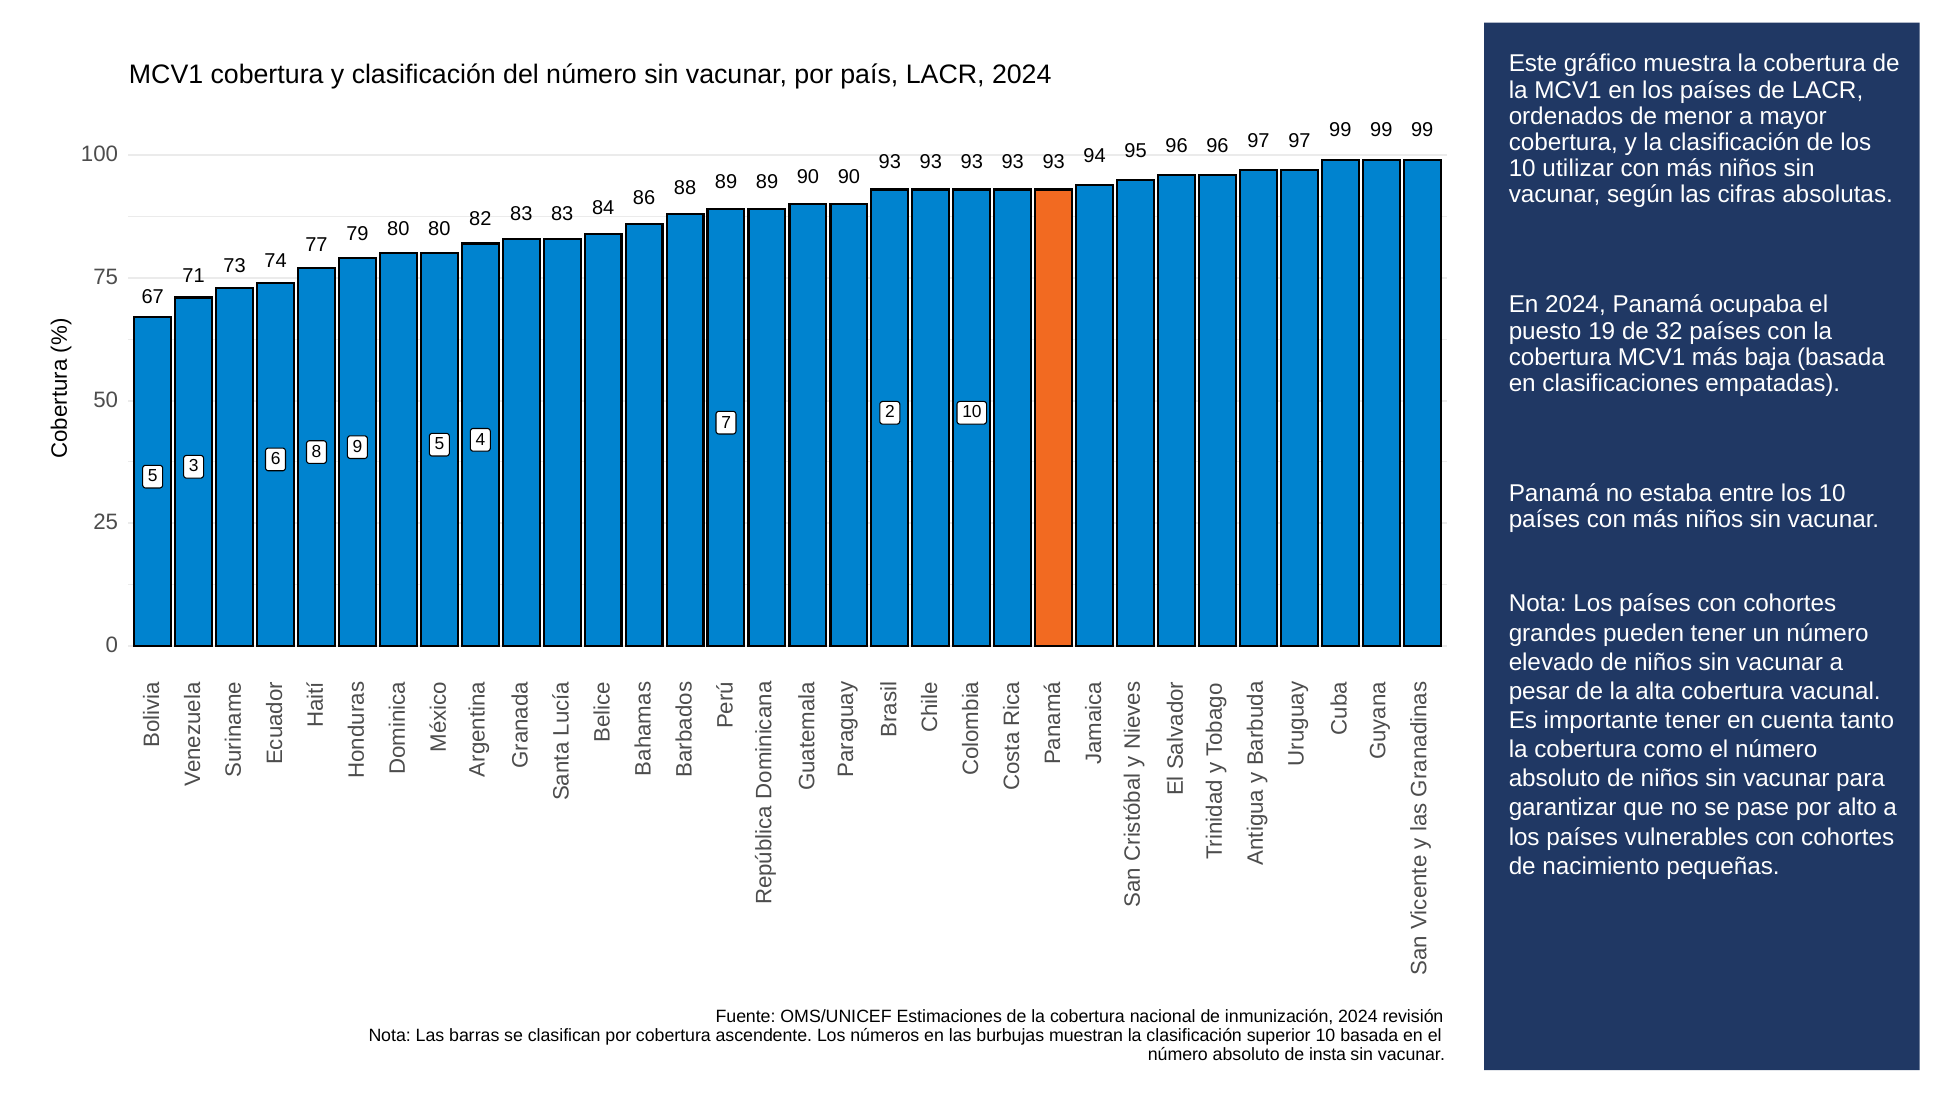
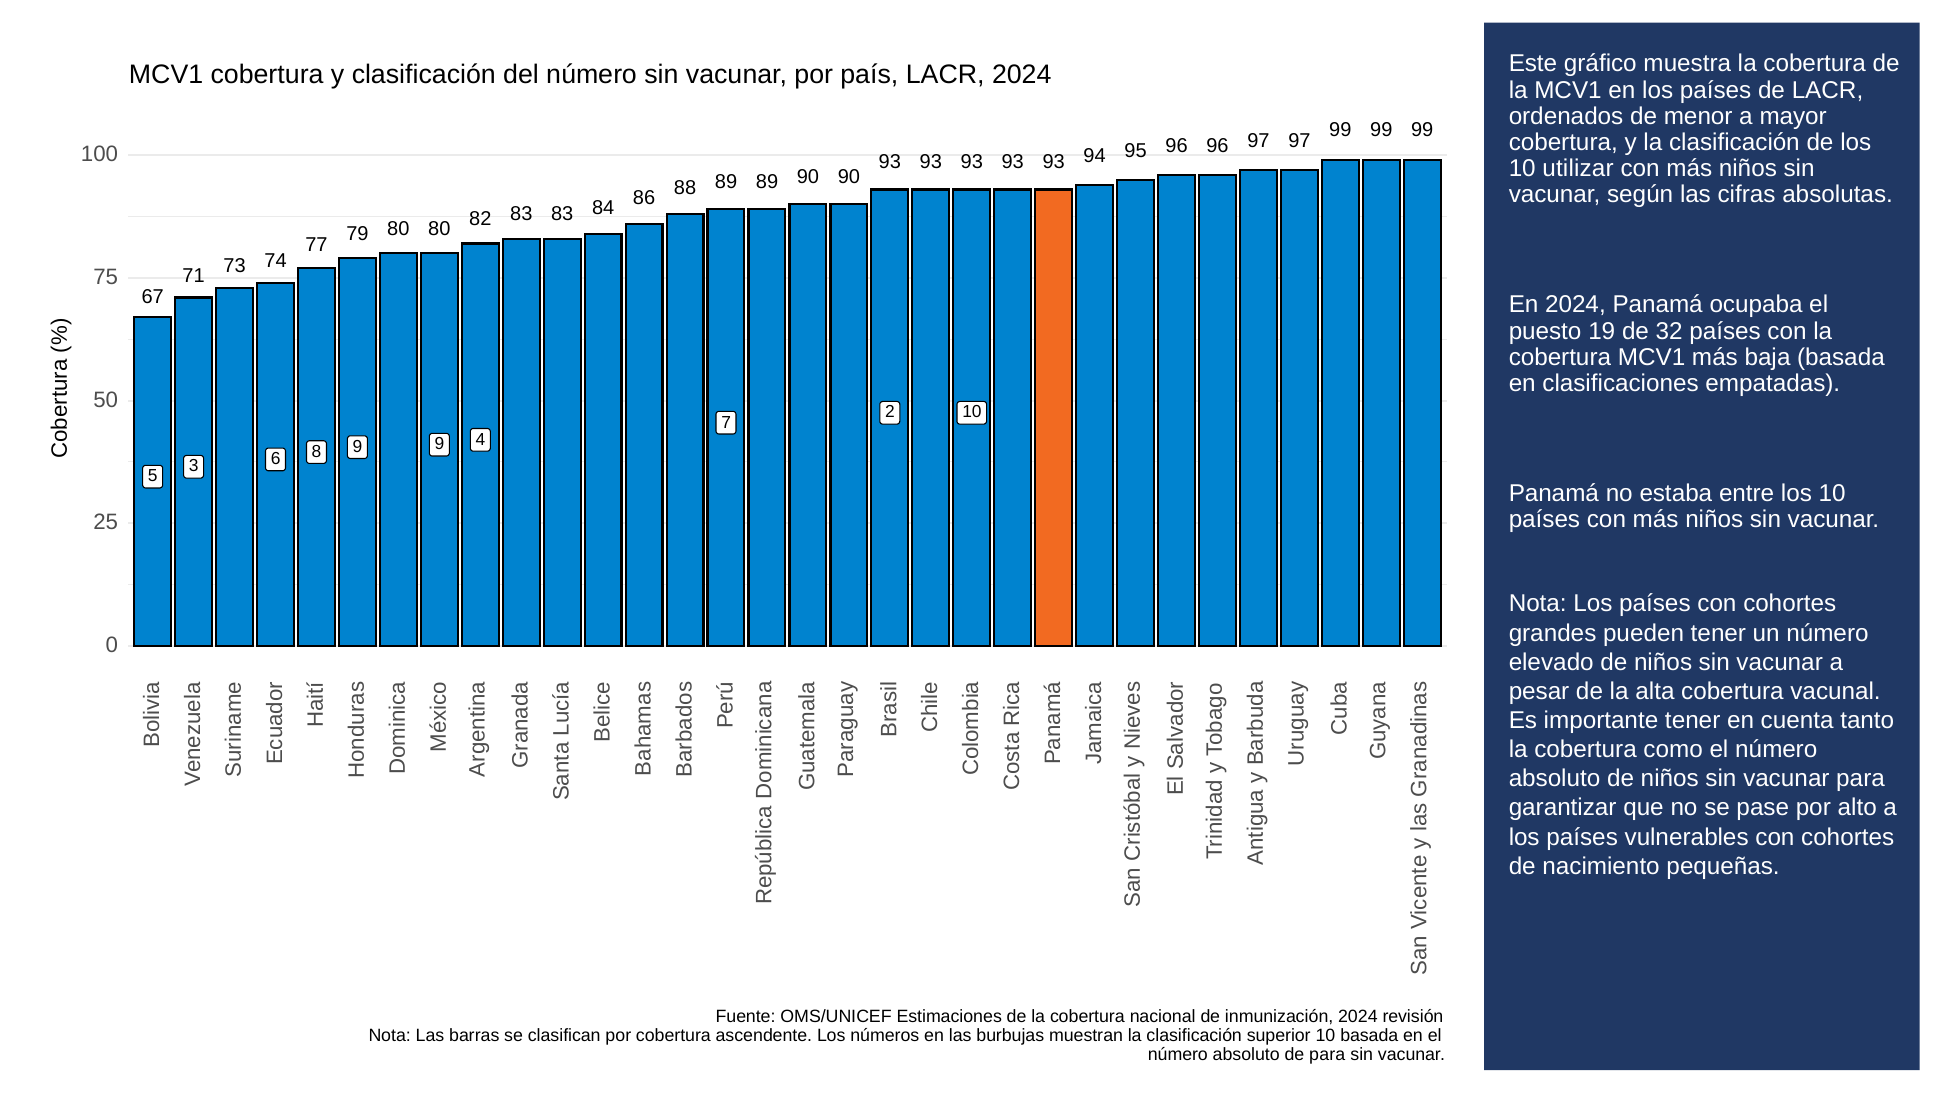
9 5: 5 -> 9
de insta: insta -> para
